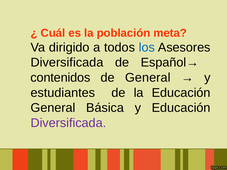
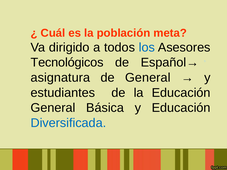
Diversificada at (67, 63): Diversificada -> Tecnológicos
contenidos: contenidos -> asignatura
Diversificada at (68, 123) colour: purple -> blue
